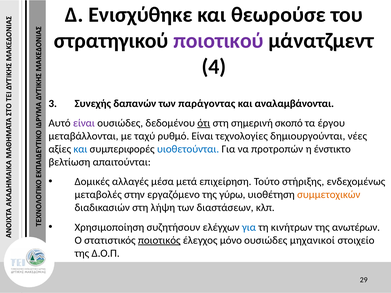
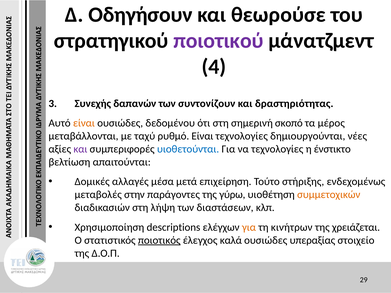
Ενισχύθηκε: Ενισχύθηκε -> Οδηγήσουν
παράγοντας: παράγοντας -> συντονίζουν
αναλαμβάνονται: αναλαμβάνονται -> δραστηριότητας
είναι at (84, 123) colour: purple -> orange
ότι underline: present -> none
έργου: έργου -> μέρος
και at (80, 149) colour: blue -> purple
να προτροπών: προτροπών -> τεχνολογίες
εργαζόμενο: εργαζόμενο -> παράγοντες
συζητήσουν: συζητήσουν -> descriptions
για at (249, 227) colour: blue -> orange
ανωτέρων: ανωτέρων -> χρειάζεται
μόνο: μόνο -> καλά
μηχανικοί: μηχανικοί -> υπεραξίας
